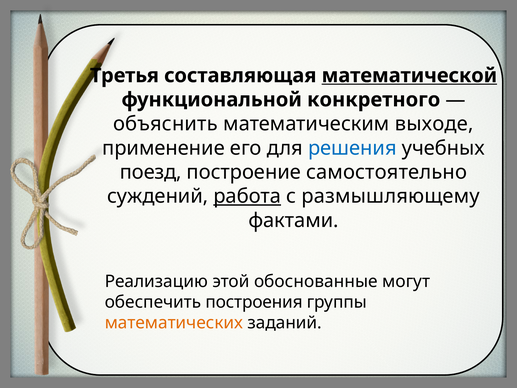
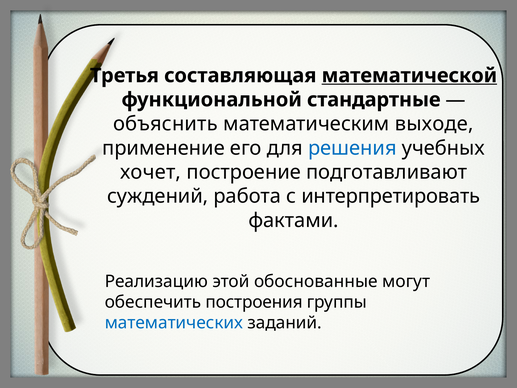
конкретного: конкретного -> стандартные
поезд: поезд -> хочет
самостоятельно: самостоятельно -> подготавливают
работа underline: present -> none
размышляющему: размышляющему -> интерпретировать
математических colour: orange -> blue
